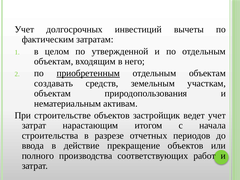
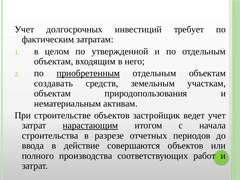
вычеты: вычеты -> требует
нарастающим underline: none -> present
прекращение: прекращение -> совершаются
